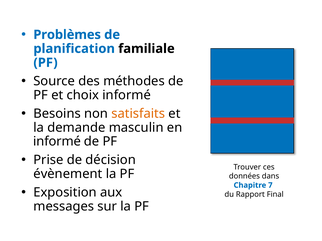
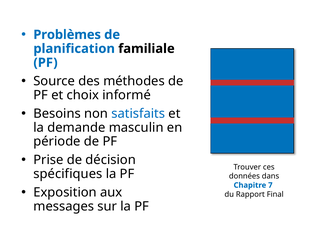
satisfaits colour: orange -> blue
informé at (57, 142): informé -> période
évènement: évènement -> spécifiques
